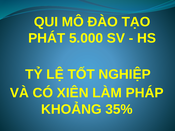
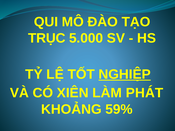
PHÁT: PHÁT -> TRỤC
NGHIỆP underline: none -> present
PHÁP: PHÁP -> PHÁT
35%: 35% -> 59%
